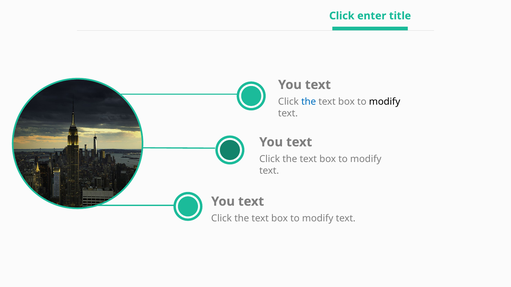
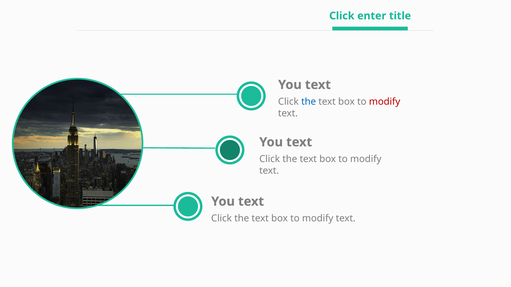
modify at (385, 102) colour: black -> red
